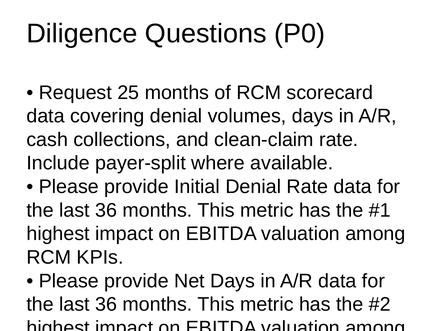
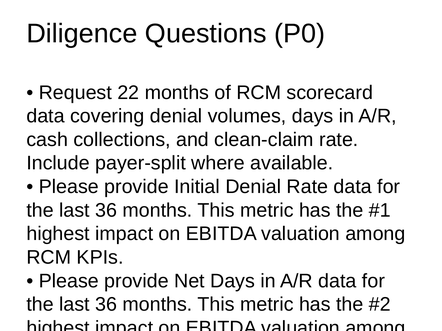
25: 25 -> 22
